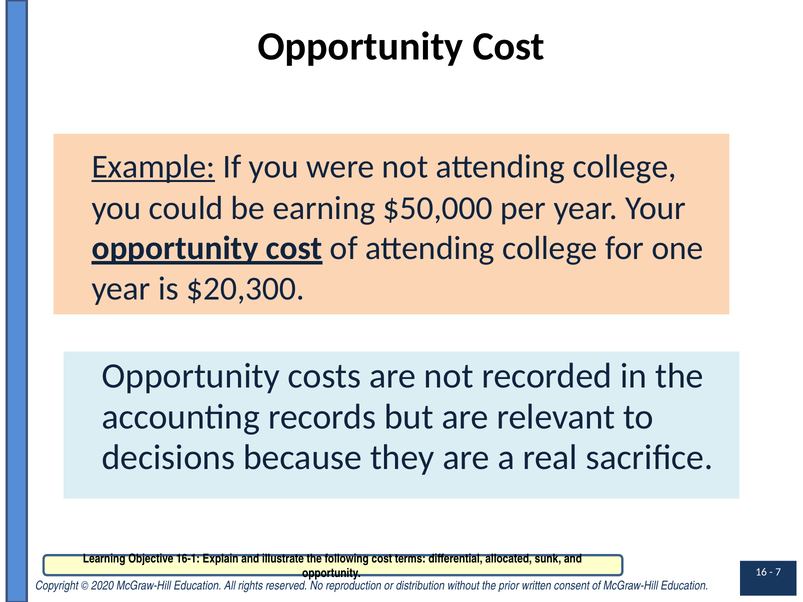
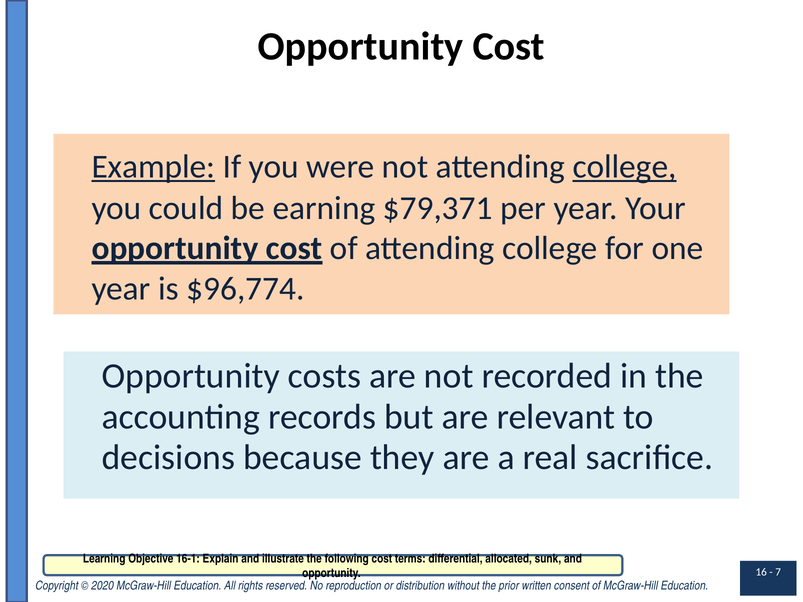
college at (625, 167) underline: none -> present
$50,000: $50,000 -> $79,371
$20,300: $20,300 -> $96,774
